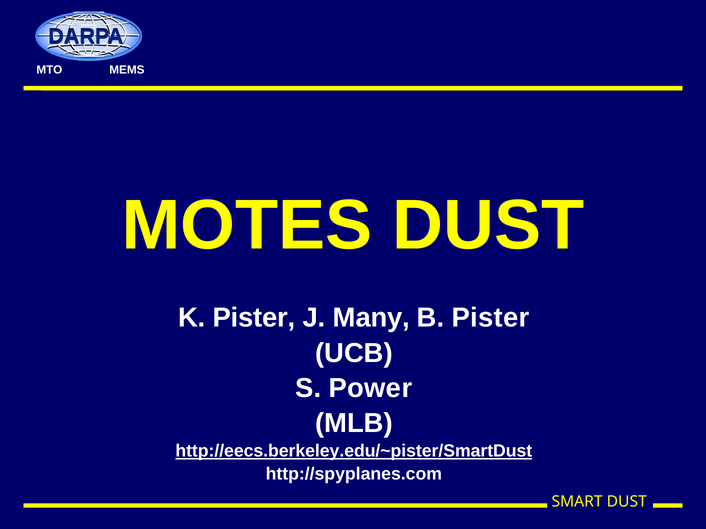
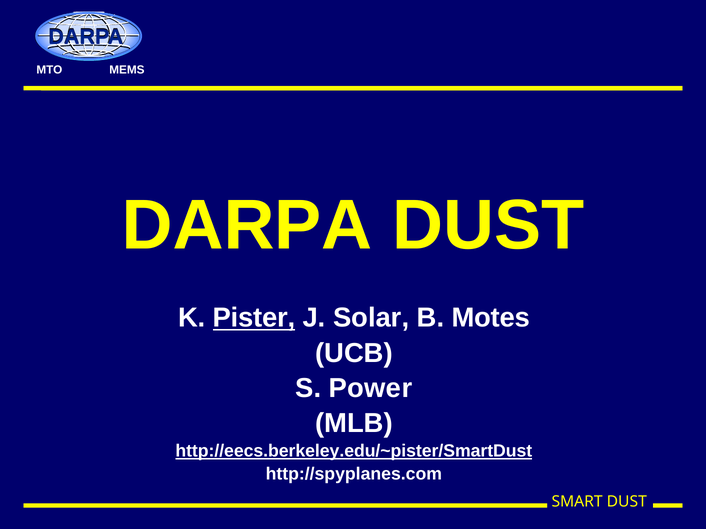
MOTES at (247, 226): MOTES -> DARPA
Pister at (254, 318) underline: none -> present
Many: Many -> Solar
B Pister: Pister -> Motes
